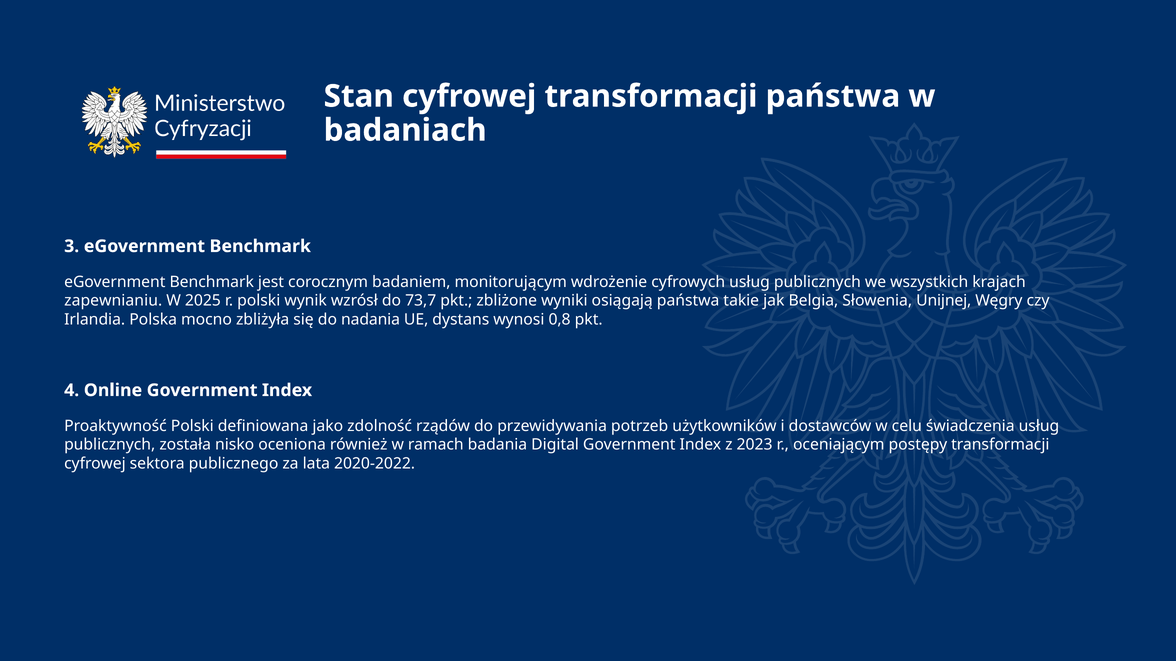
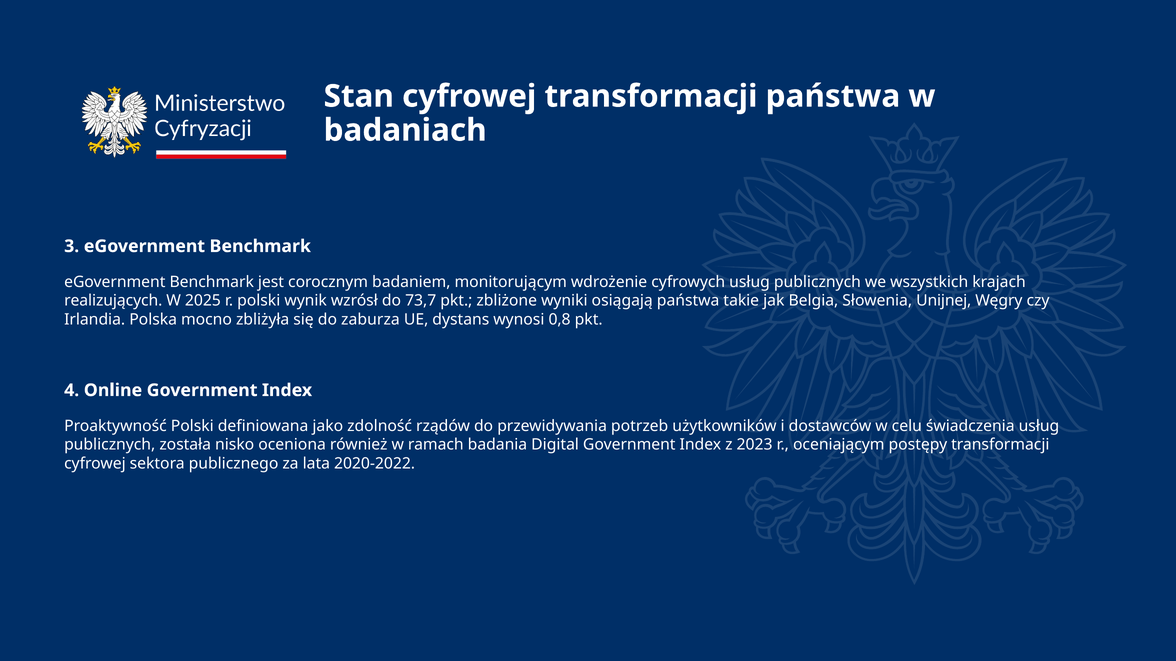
zapewnianiu: zapewnianiu -> realizujących
nadania: nadania -> zaburza
